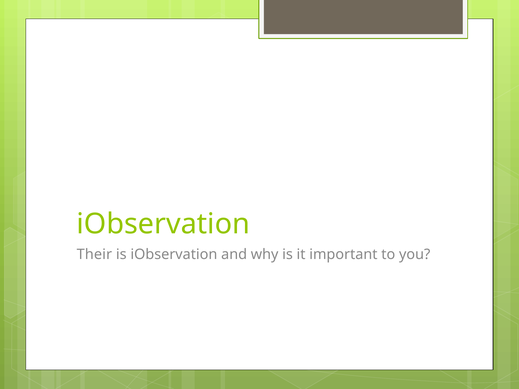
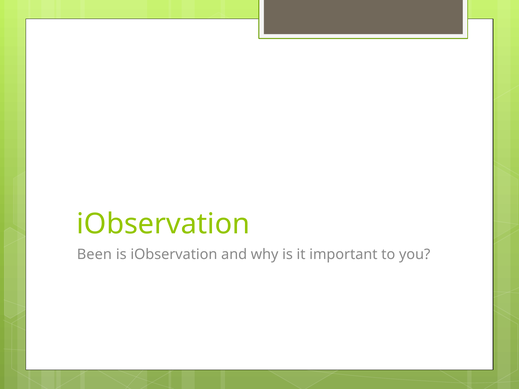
Their: Their -> Been
